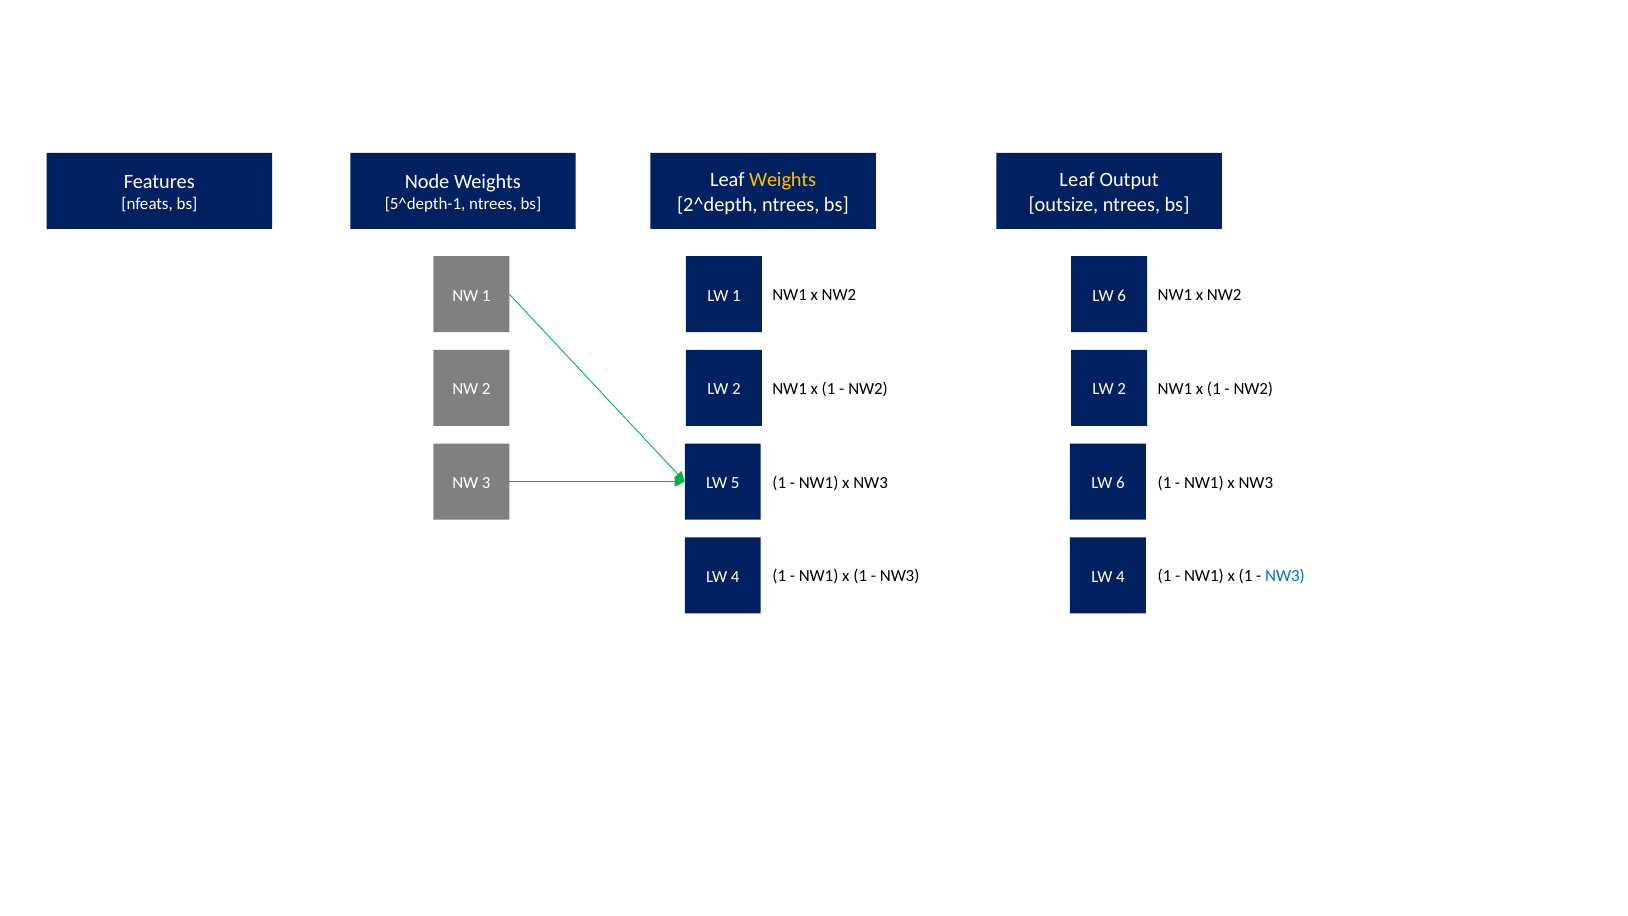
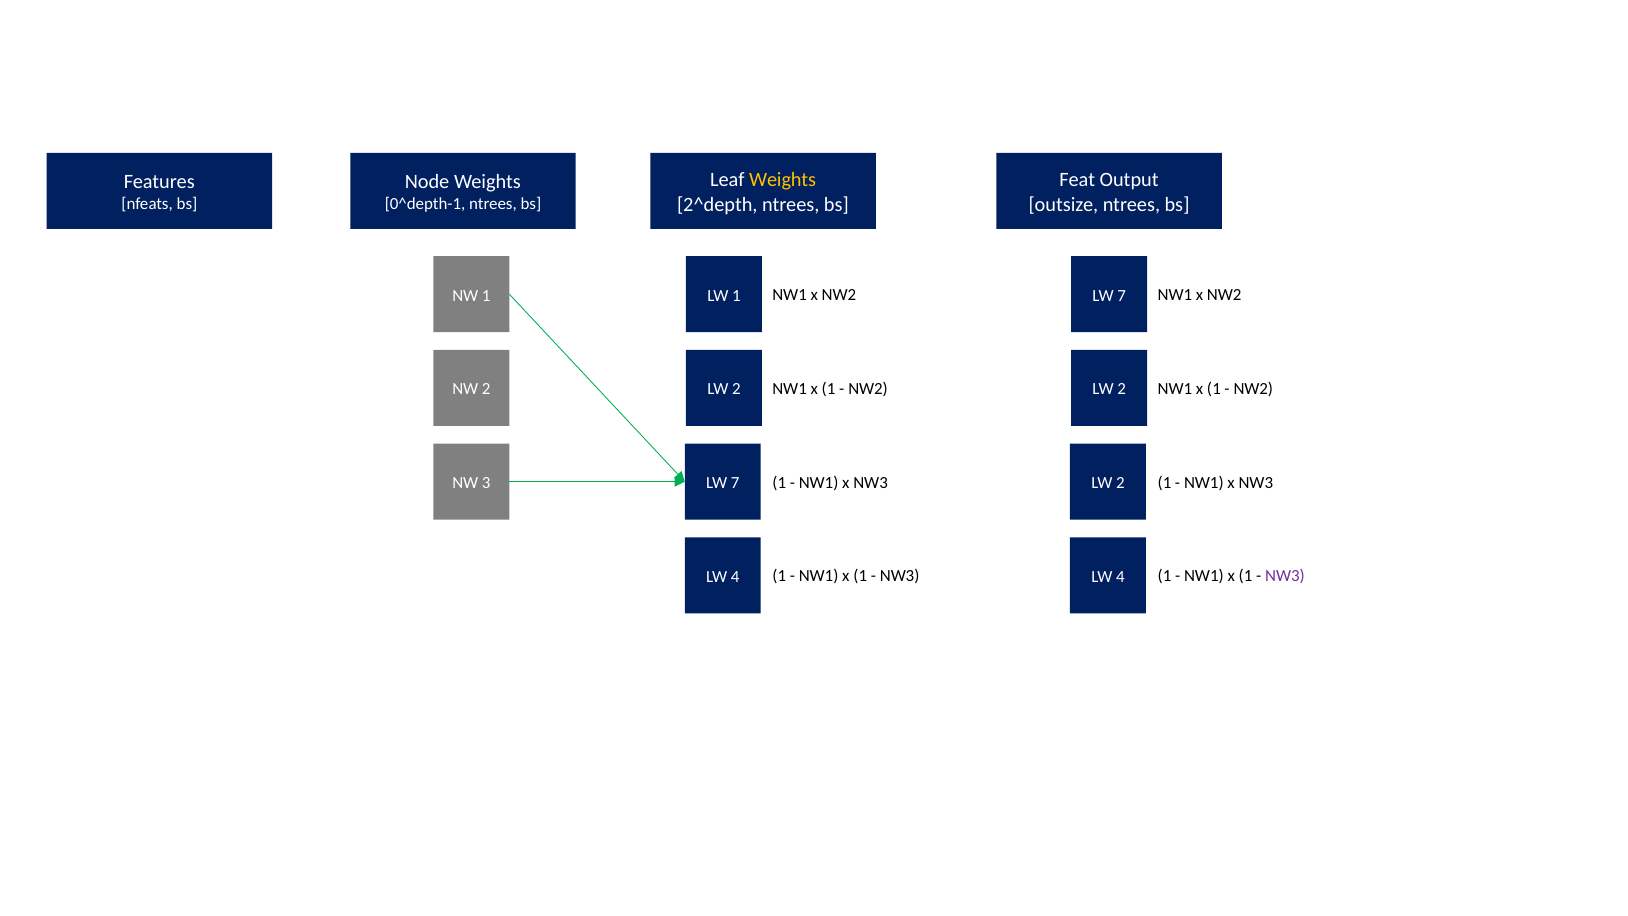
Leaf at (1077, 180): Leaf -> Feat
5^depth-1: 5^depth-1 -> 0^depth-1
6 at (1122, 295): 6 -> 7
5 at (735, 483): 5 -> 7
6 at (1120, 483): 6 -> 2
NW3 at (1285, 576) colour: blue -> purple
